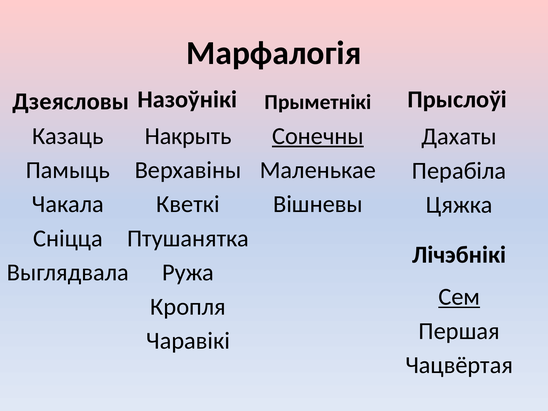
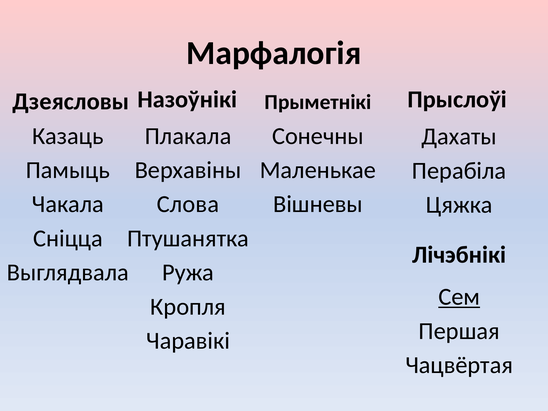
Накрыть: Накрыть -> Плакала
Сонечны underline: present -> none
Кветкі: Кветкі -> Слова
